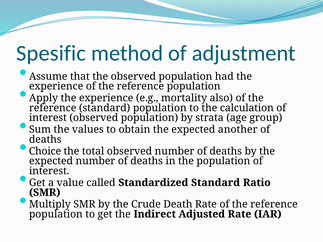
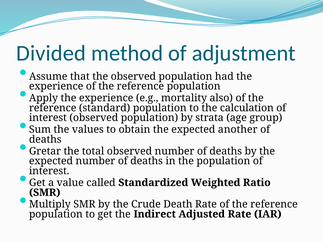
Spesific: Spesific -> Divided
Choice: Choice -> Gretar
Standardized Standard: Standard -> Weighted
